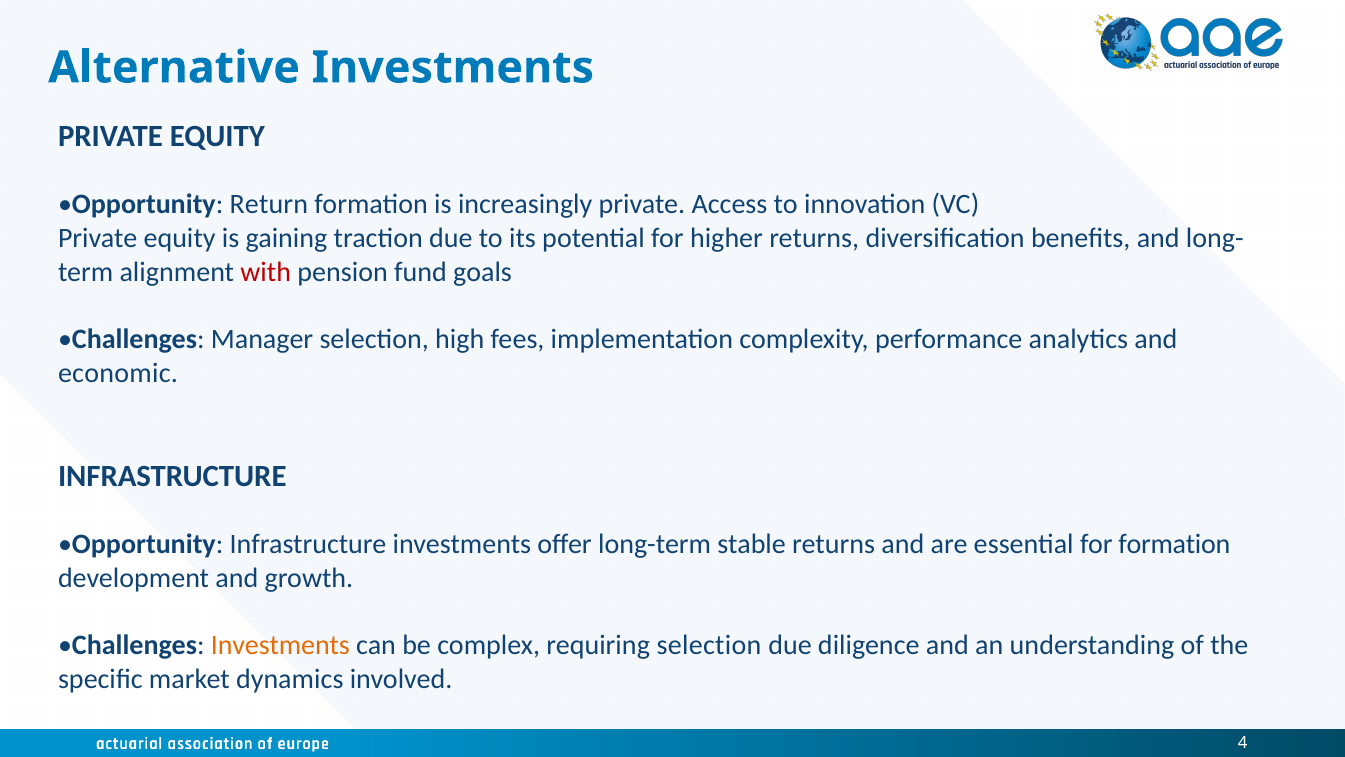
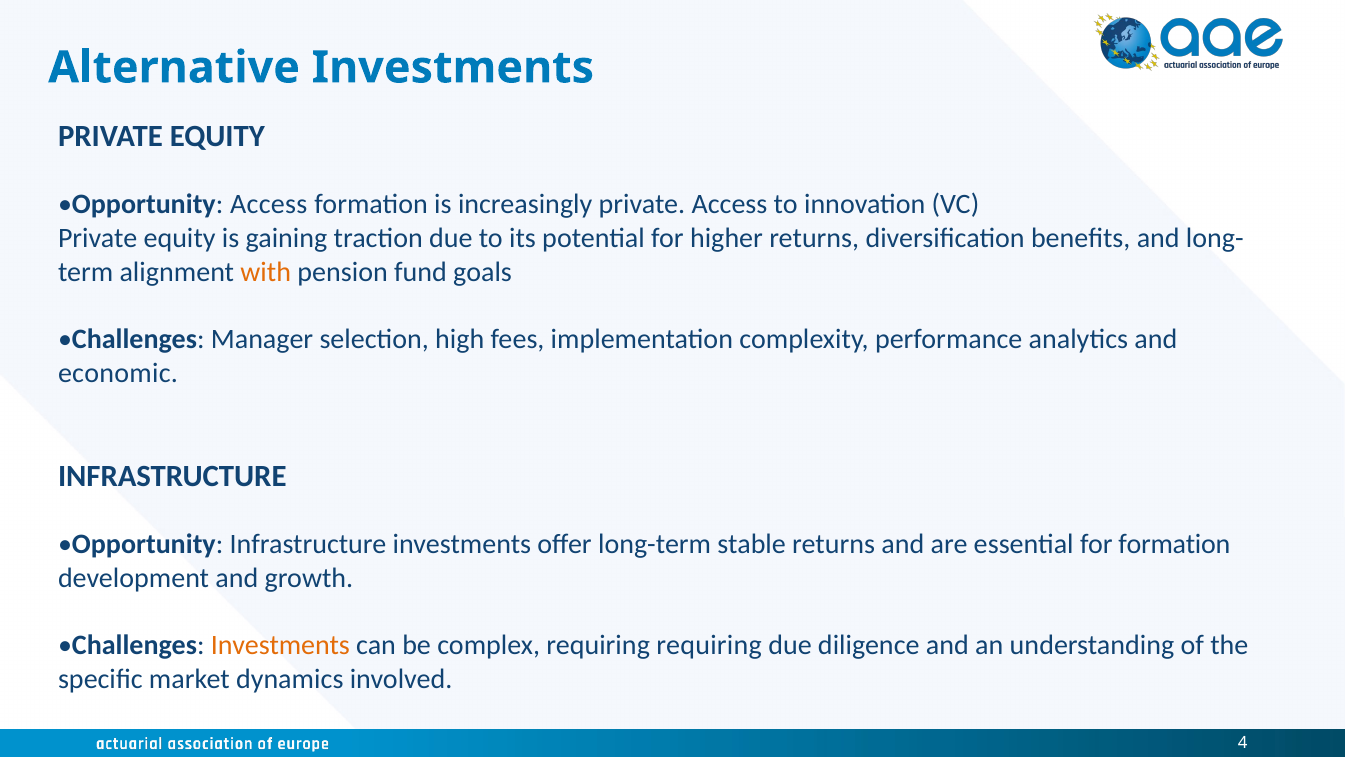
Opportunity Return: Return -> Access
with colour: red -> orange
requiring selection: selection -> requiring
